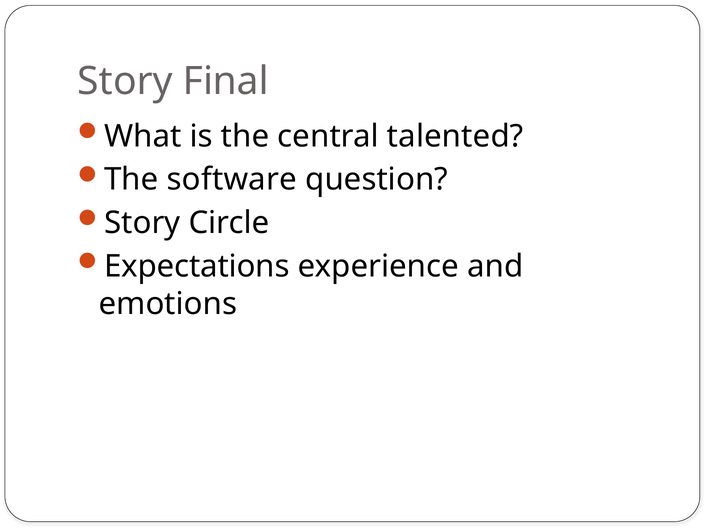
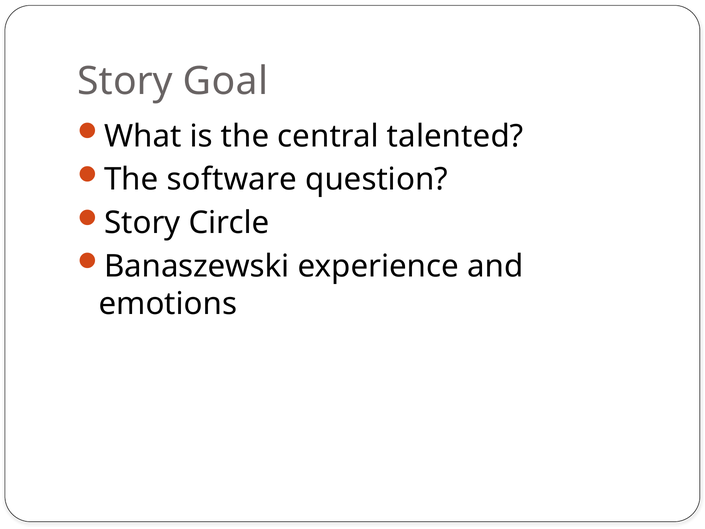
Final: Final -> Goal
Expectations: Expectations -> Banaszewski
